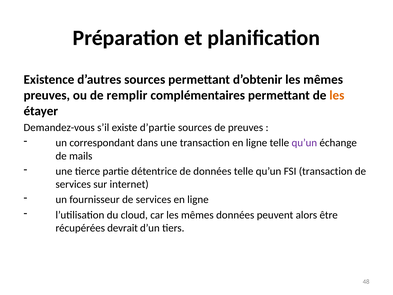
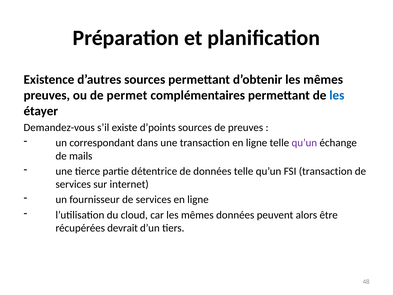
remplir: remplir -> permet
les at (337, 95) colour: orange -> blue
d’partie: d’partie -> d’points
